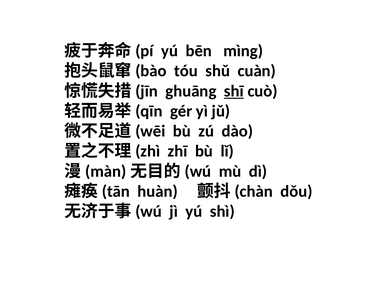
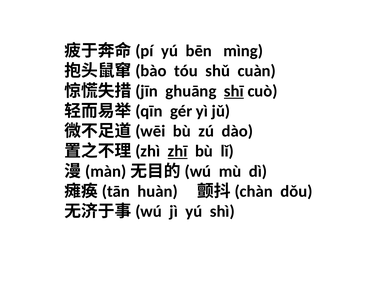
zhī underline: none -> present
